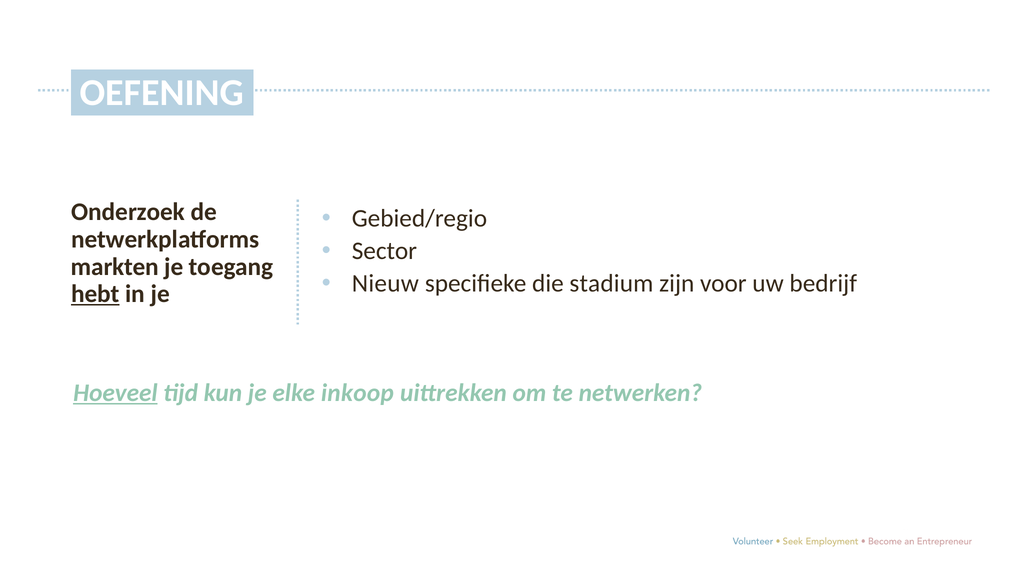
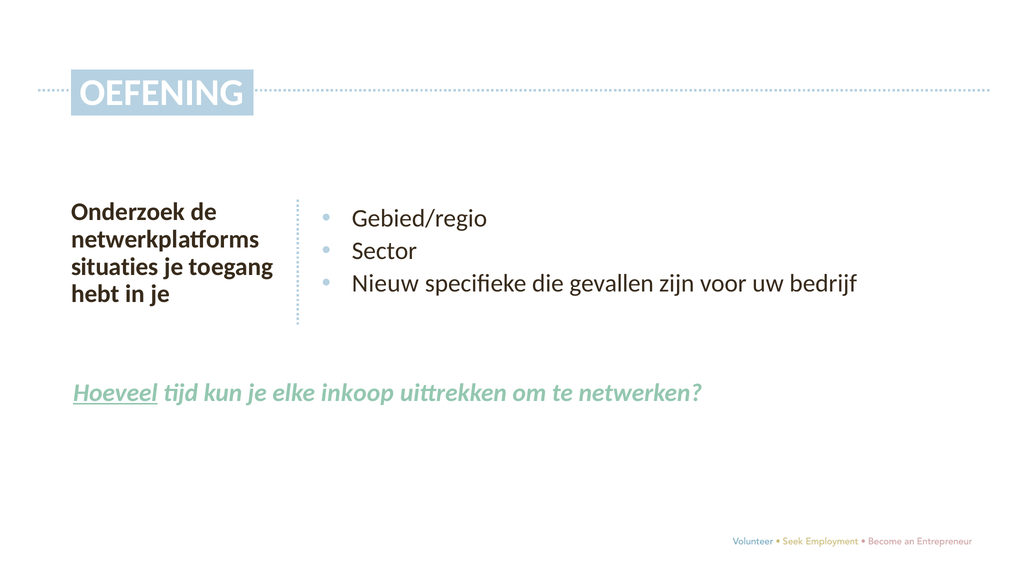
markten: markten -> situaties
stadium: stadium -> gevallen
hebt underline: present -> none
